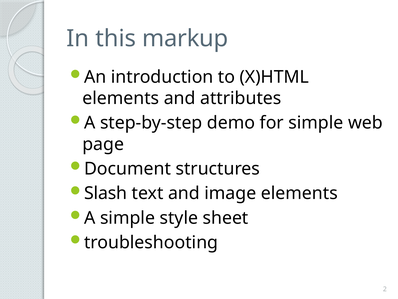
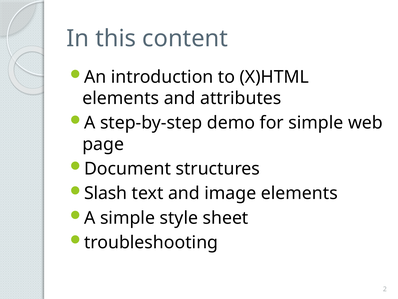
markup: markup -> content
